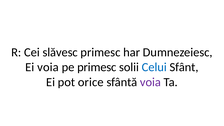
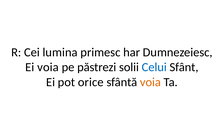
slăvesc: slăvesc -> lumina
pe primesc: primesc -> păstrezi
voia at (150, 82) colour: purple -> orange
